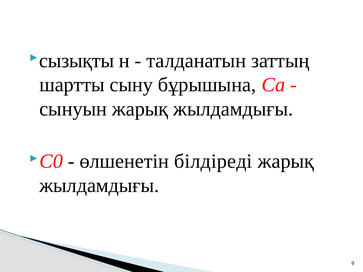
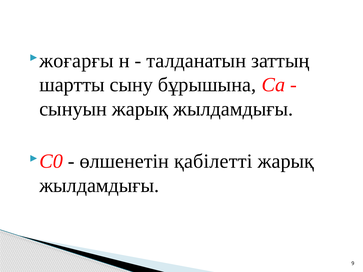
сызықты: сызықты -> жоғарғы
білдіреді: білдіреді -> қабілетті
